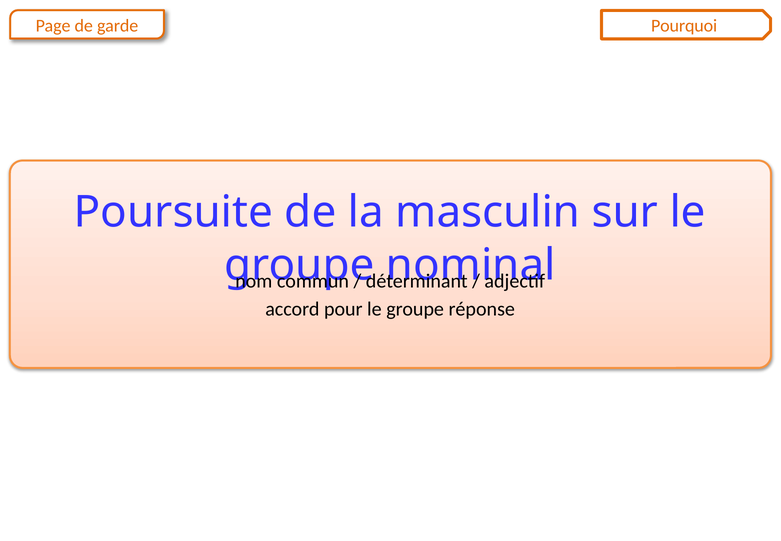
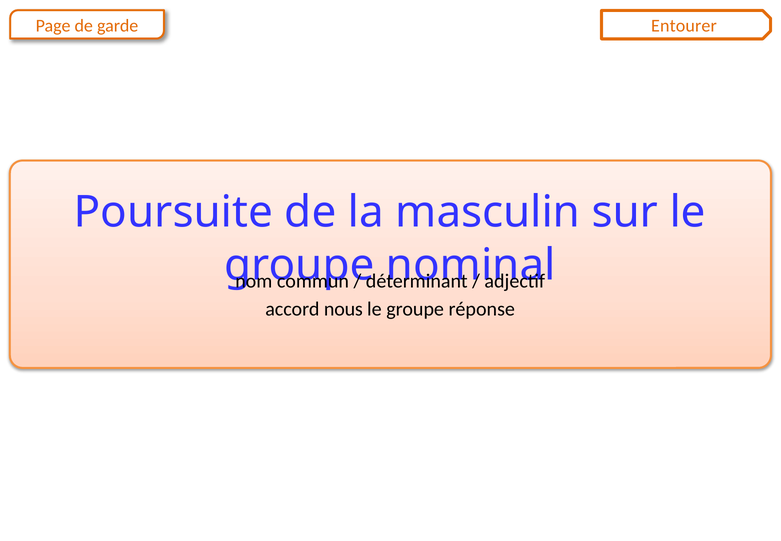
Pourquoi: Pourquoi -> Entourer
pour: pour -> nous
